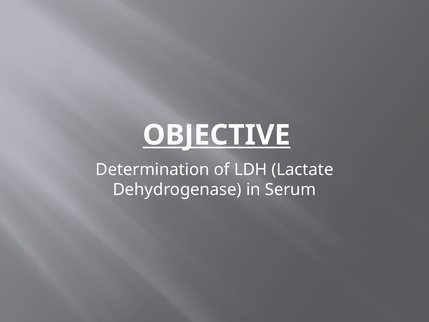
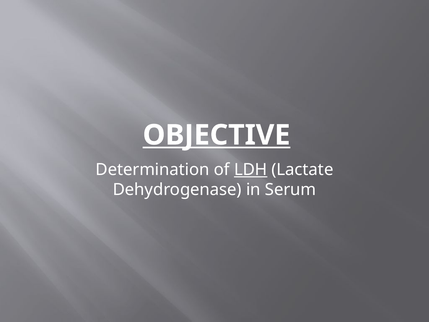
LDH underline: none -> present
